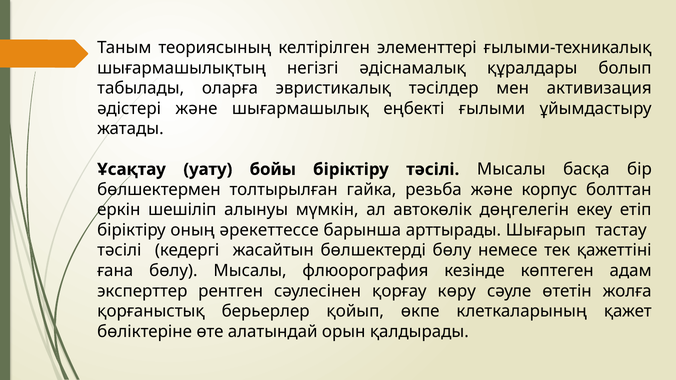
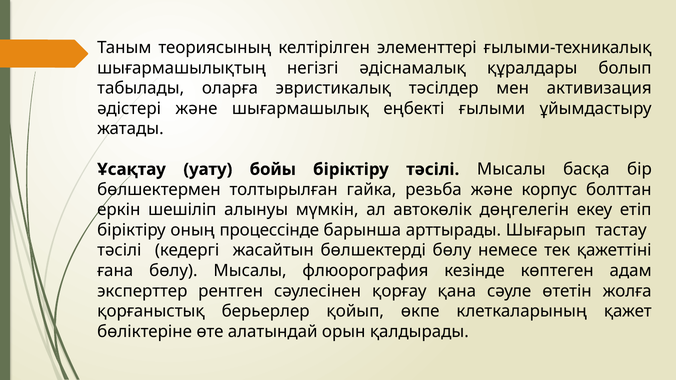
әрекеттессе: әрекеттессе -> процессінде
көру: көру -> қана
